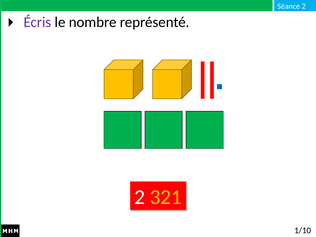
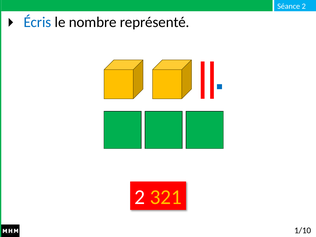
Écris colour: purple -> blue
